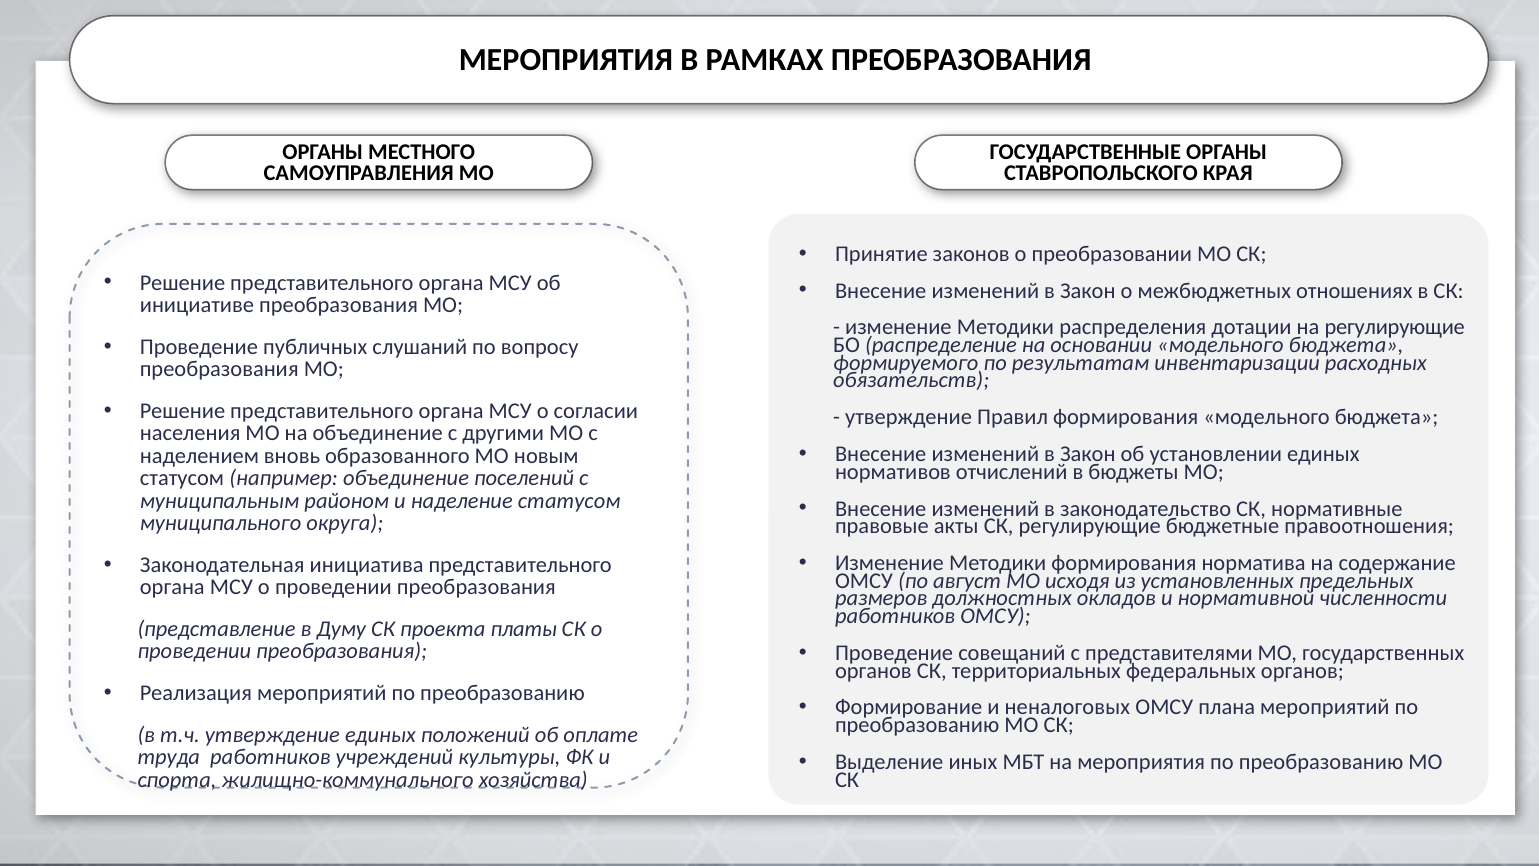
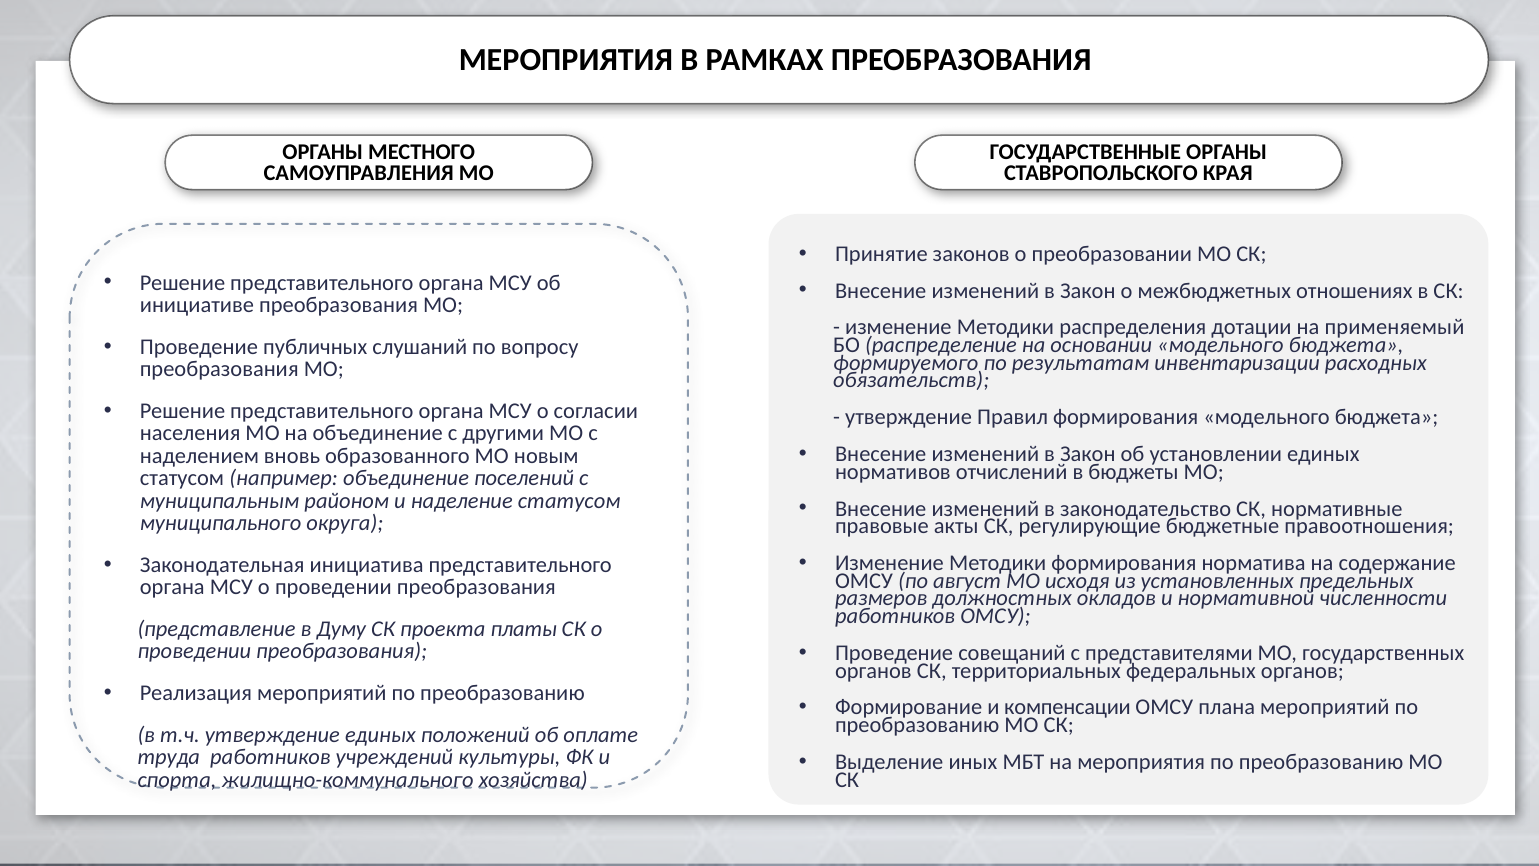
на регулирующие: регулирующие -> применяемый
неналоговых: неналоговых -> компенсации
